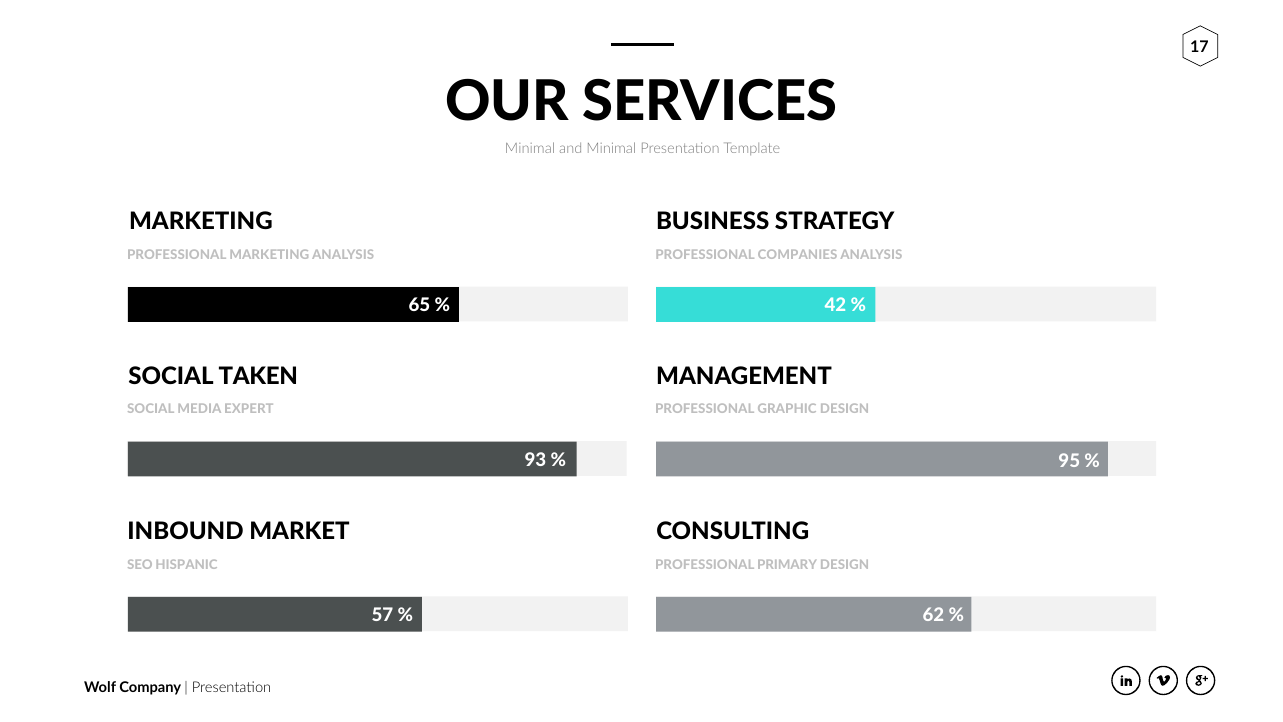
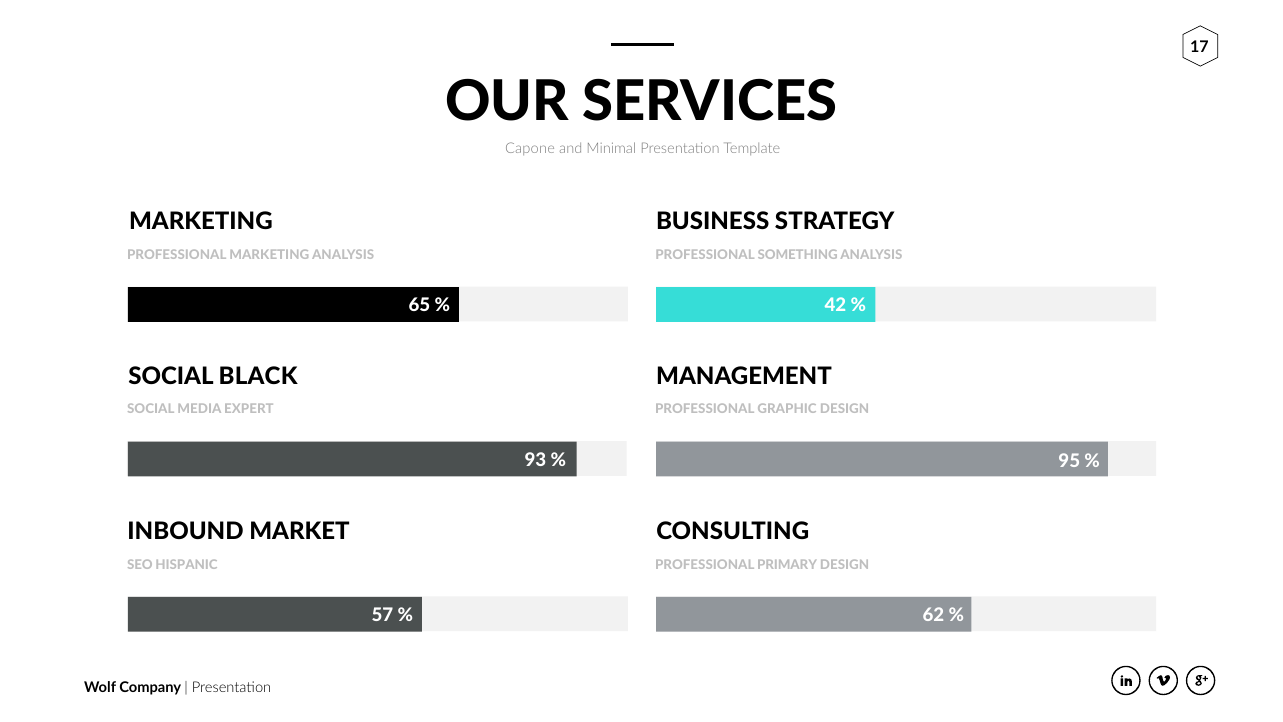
Minimal at (530, 148): Minimal -> Capone
COMPANIES: COMPANIES -> SOMETHING
TAKEN: TAKEN -> BLACK
